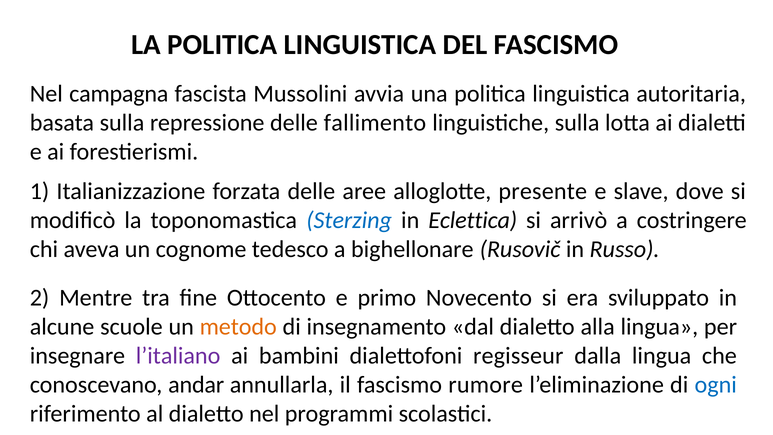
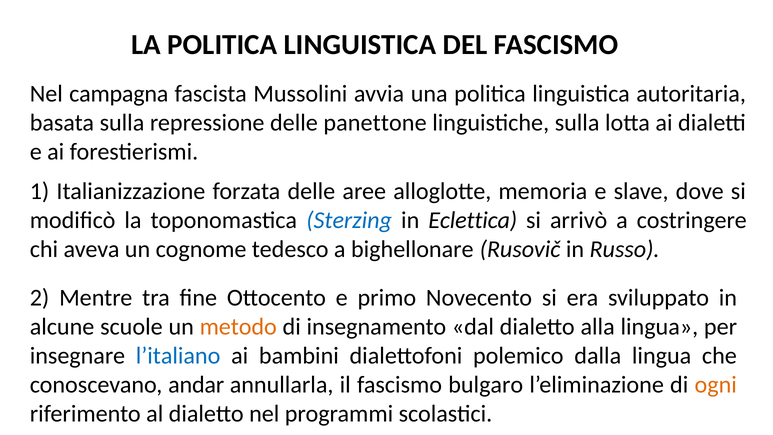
fallimento: fallimento -> panettone
presente: presente -> memoria
l’italiano colour: purple -> blue
regisseur: regisseur -> polemico
rumore: rumore -> bulgaro
ogni colour: blue -> orange
